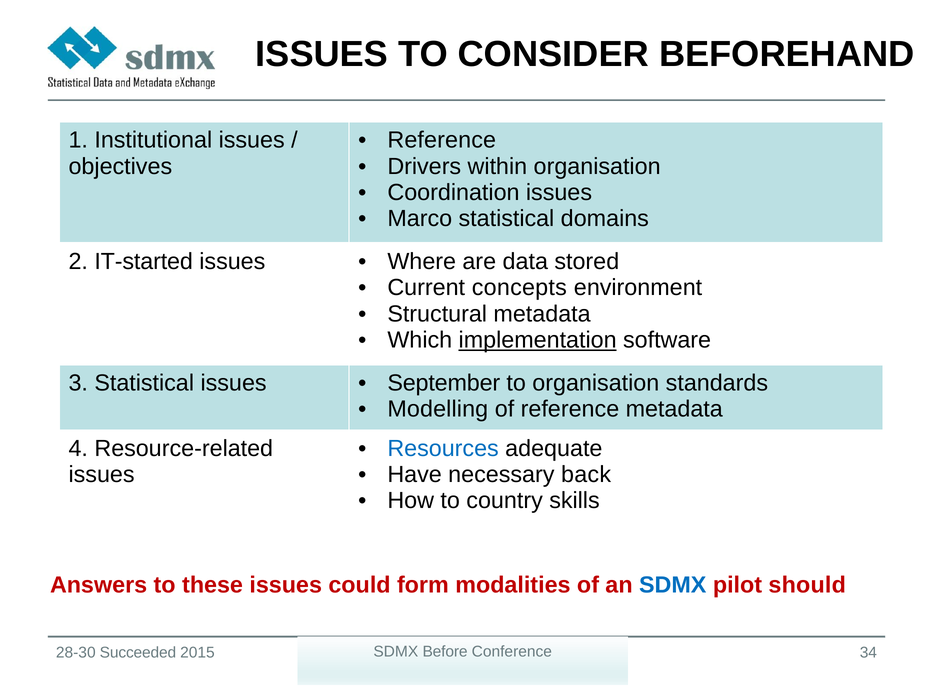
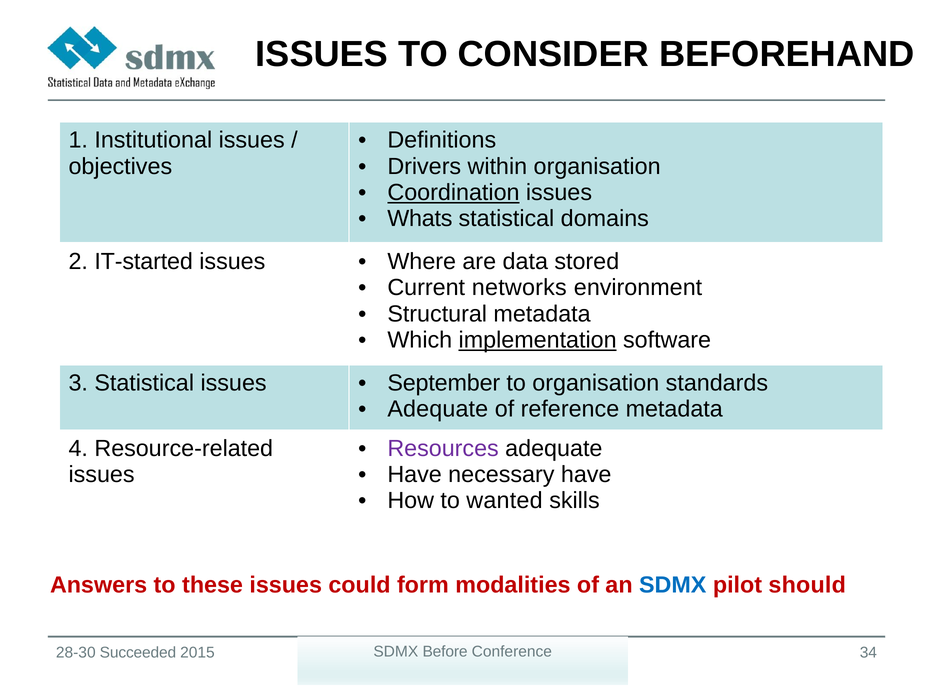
Reference at (442, 140): Reference -> Definitions
Coordination underline: none -> present
Marco: Marco -> Whats
concepts: concepts -> networks
Modelling at (438, 409): Modelling -> Adequate
Resources colour: blue -> purple
necessary back: back -> have
country: country -> wanted
